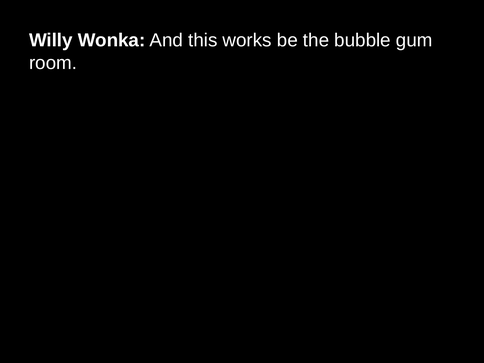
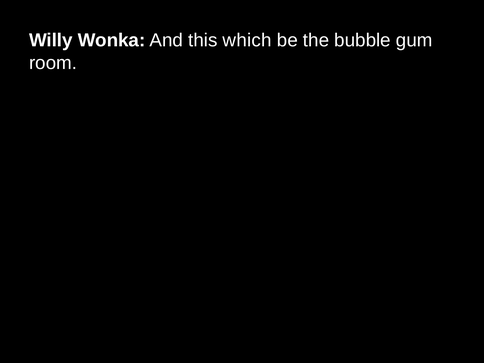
works: works -> which
